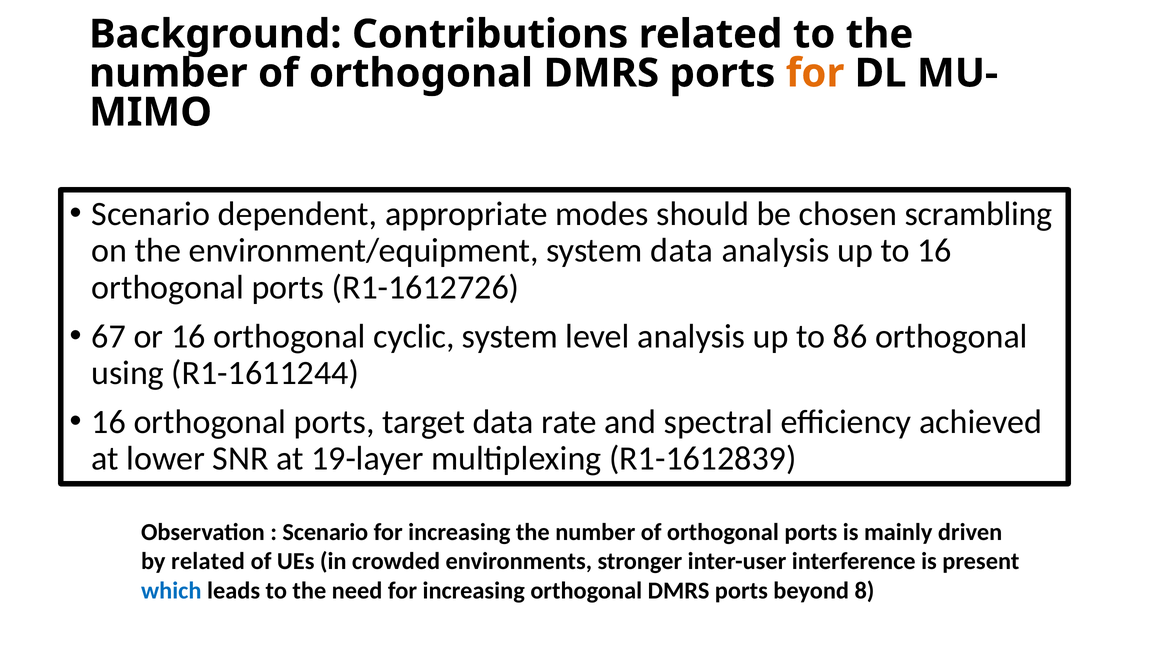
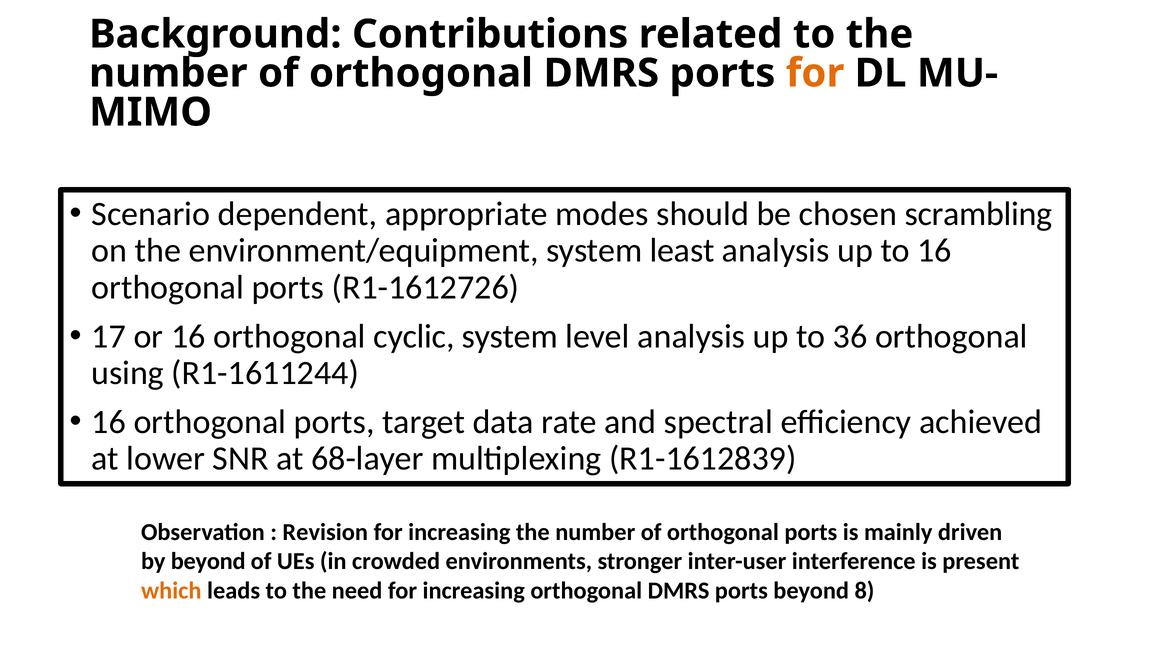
system data: data -> least
67: 67 -> 17
86: 86 -> 36
19-layer: 19-layer -> 68-layer
Scenario at (325, 532): Scenario -> Revision
by related: related -> beyond
which colour: blue -> orange
